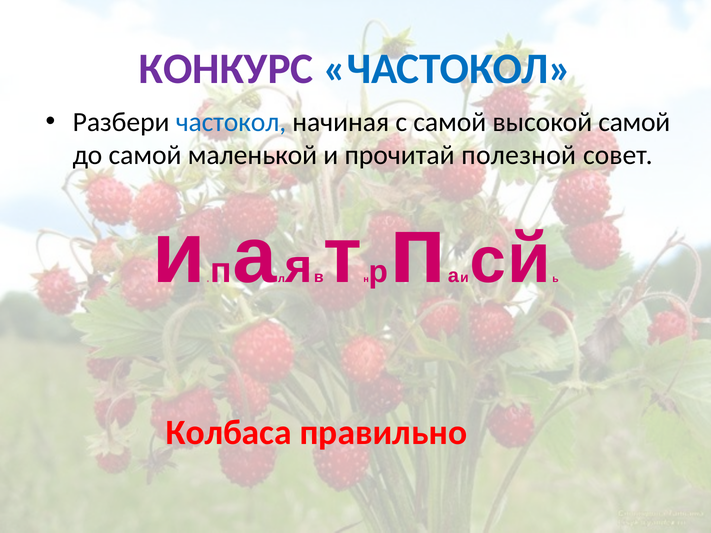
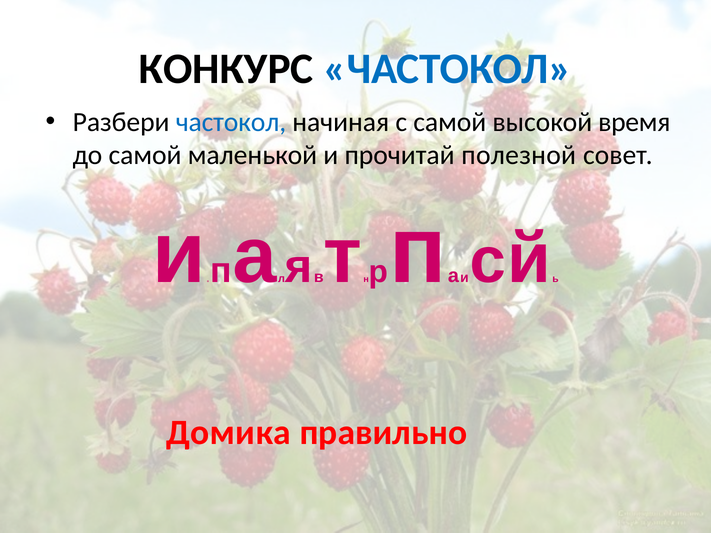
КОНКУРС colour: purple -> black
высокой самой: самой -> время
Колбаса: Колбаса -> Домика
